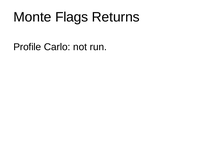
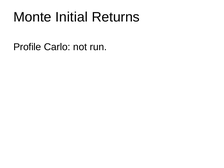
Flags: Flags -> Initial
